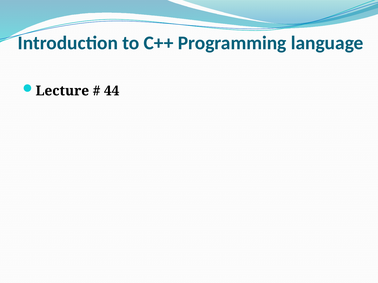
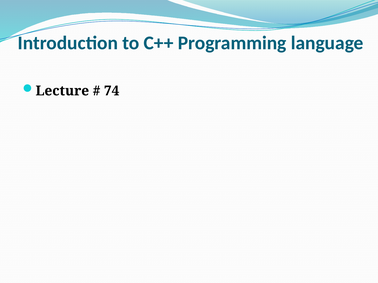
44: 44 -> 74
